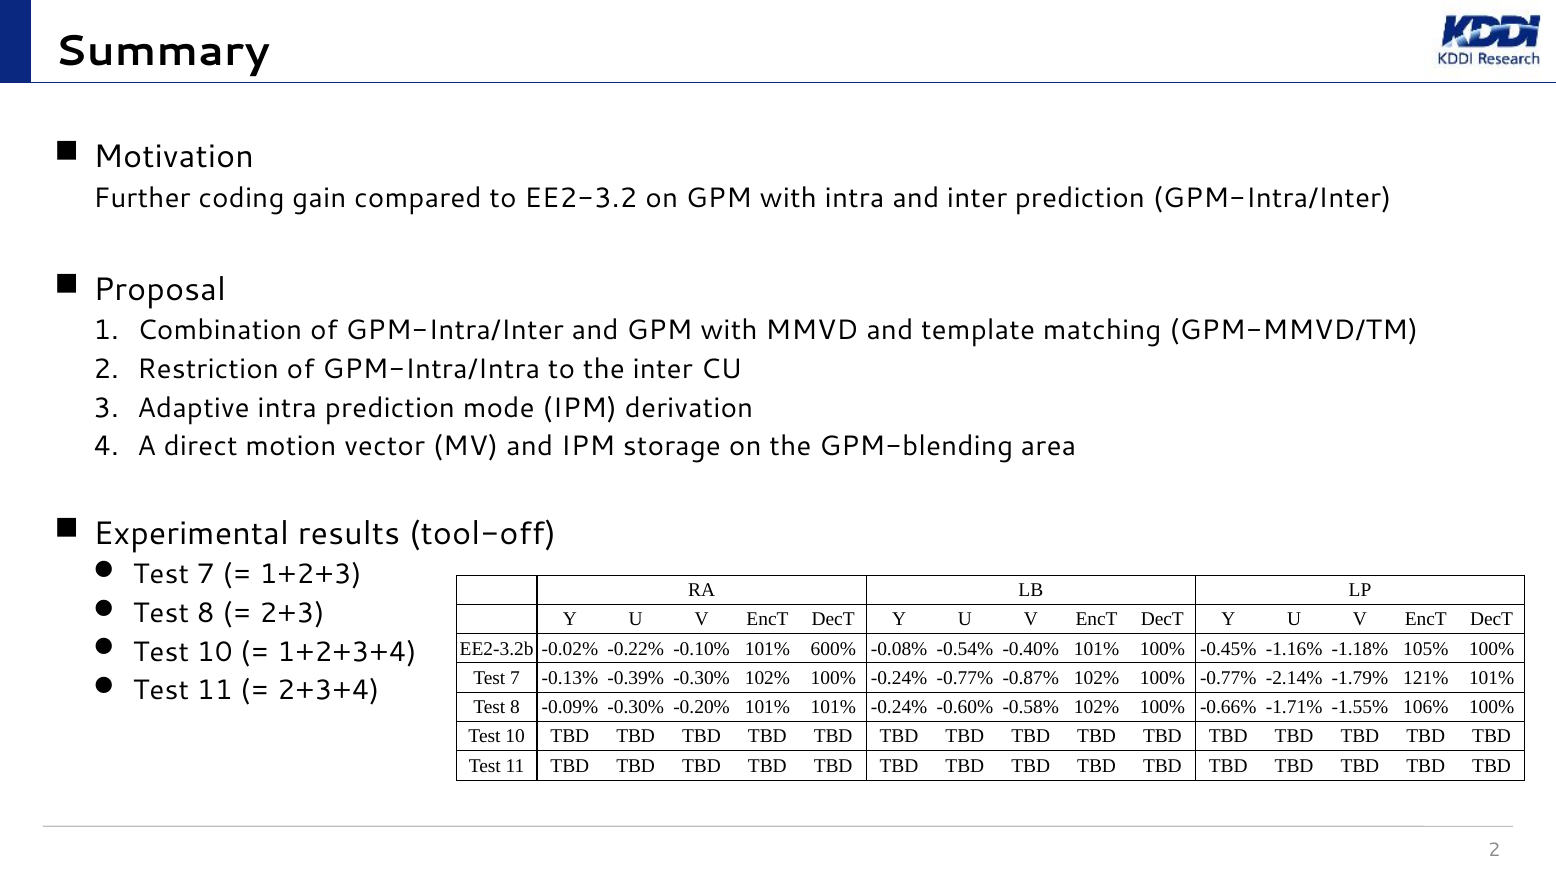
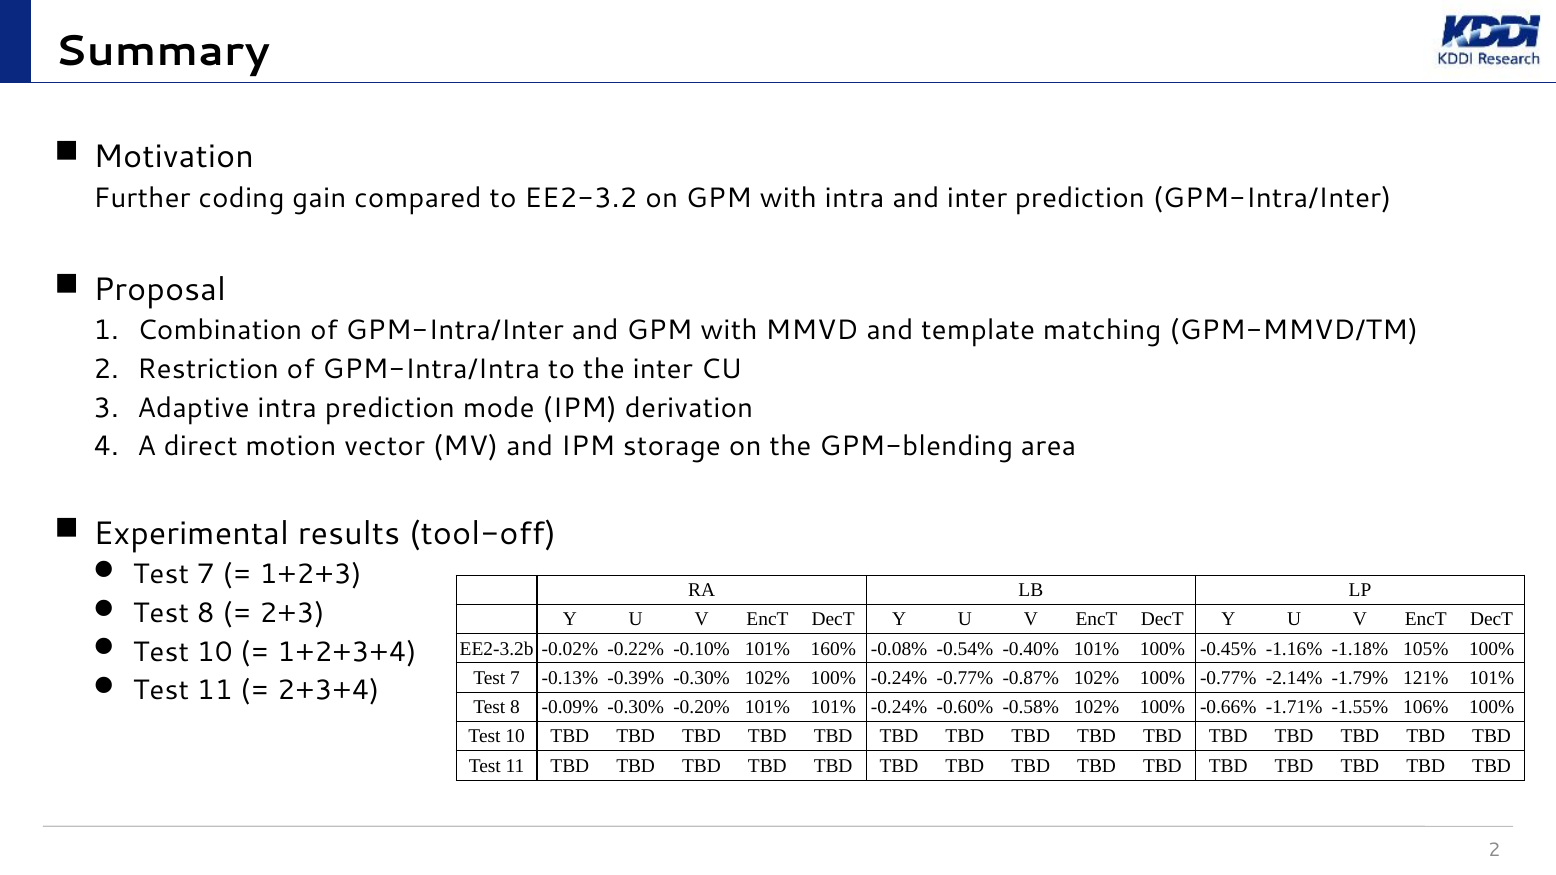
600%: 600% -> 160%
